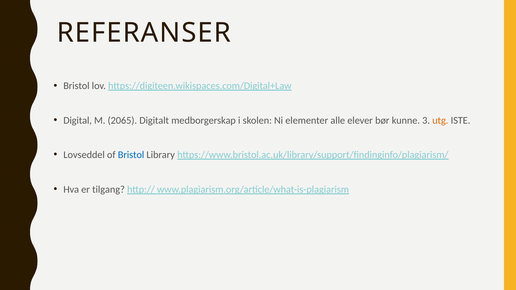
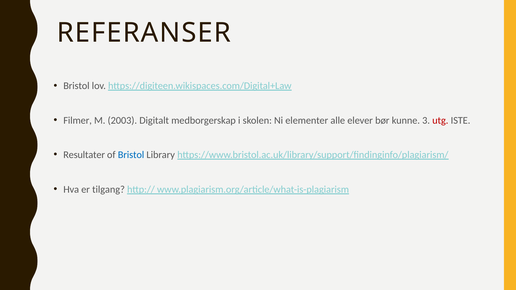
Digital: Digital -> Filmer
2065: 2065 -> 2003
utg colour: orange -> red
Lovseddel: Lovseddel -> Resultater
